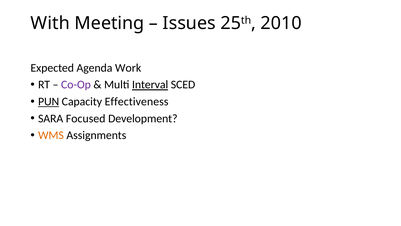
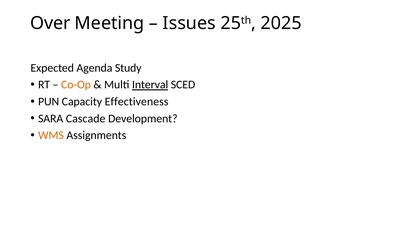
With: With -> Over
2010: 2010 -> 2025
Work: Work -> Study
Co-Op colour: purple -> orange
PUN underline: present -> none
Focused: Focused -> Cascade
